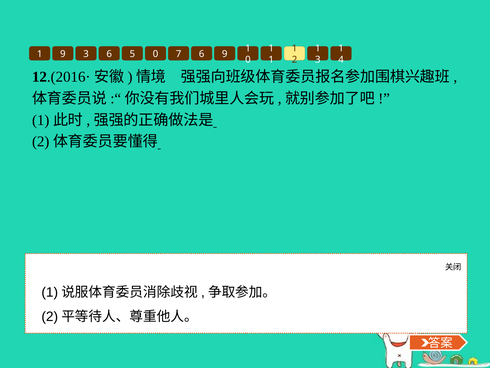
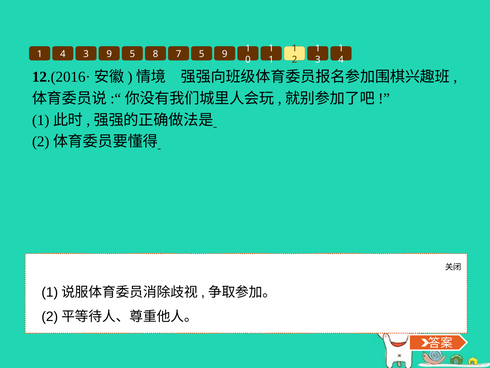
9 at (63, 54): 9 -> 4
3 6: 6 -> 9
5 0: 0 -> 8
7 6: 6 -> 5
